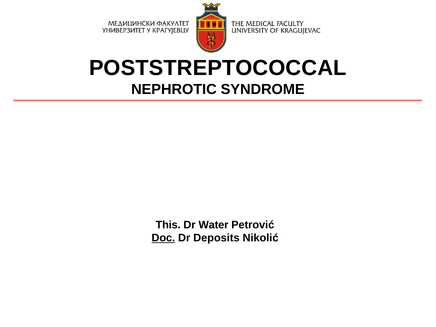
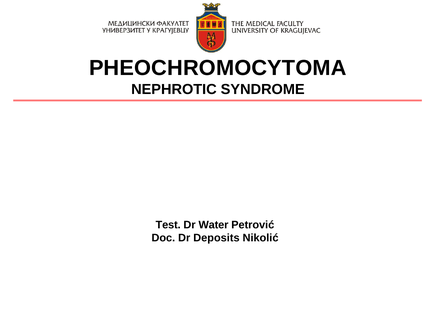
POSTSTREPTOCOCCAL: POSTSTREPTOCOCCAL -> PHEOCHROMOCYTOMA
This: This -> Test
Doc underline: present -> none
